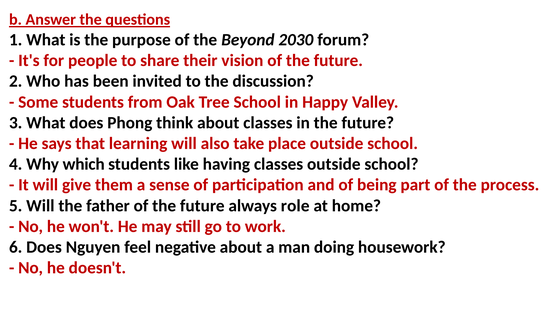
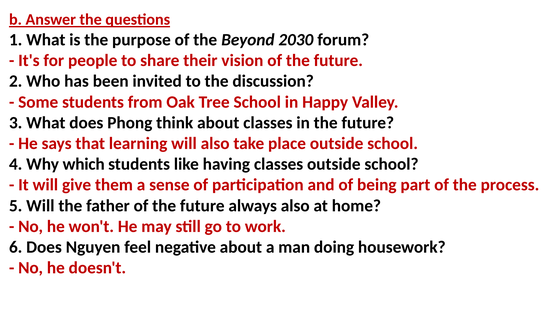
always role: role -> also
